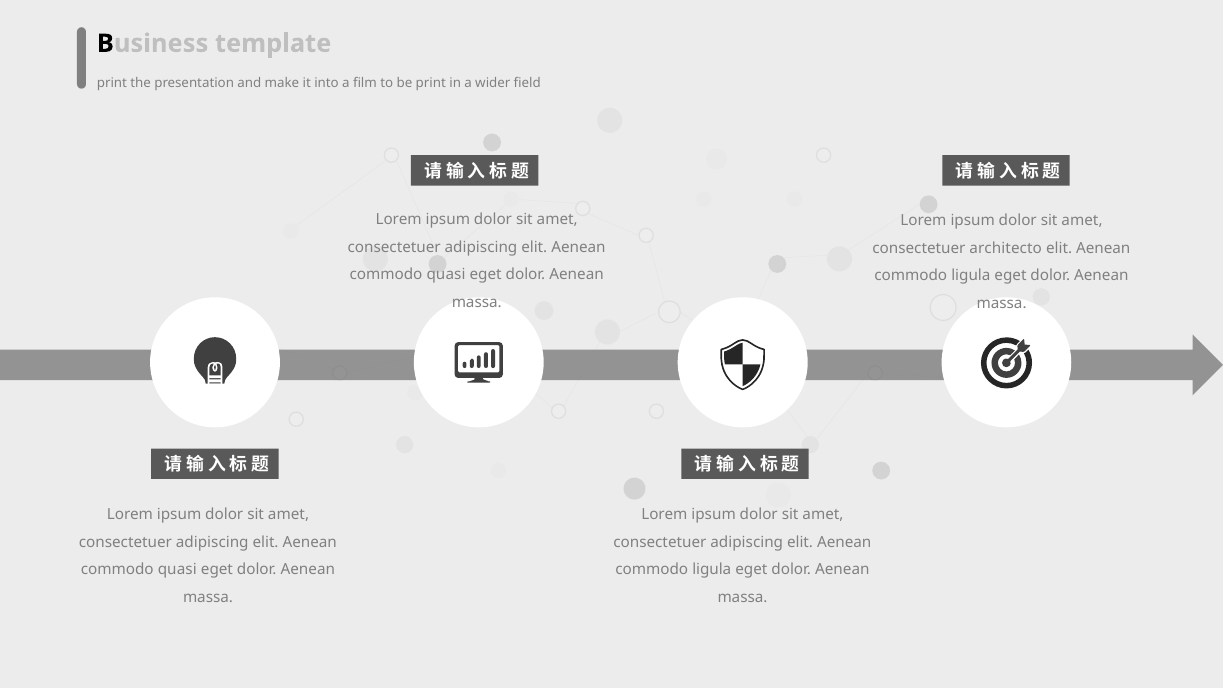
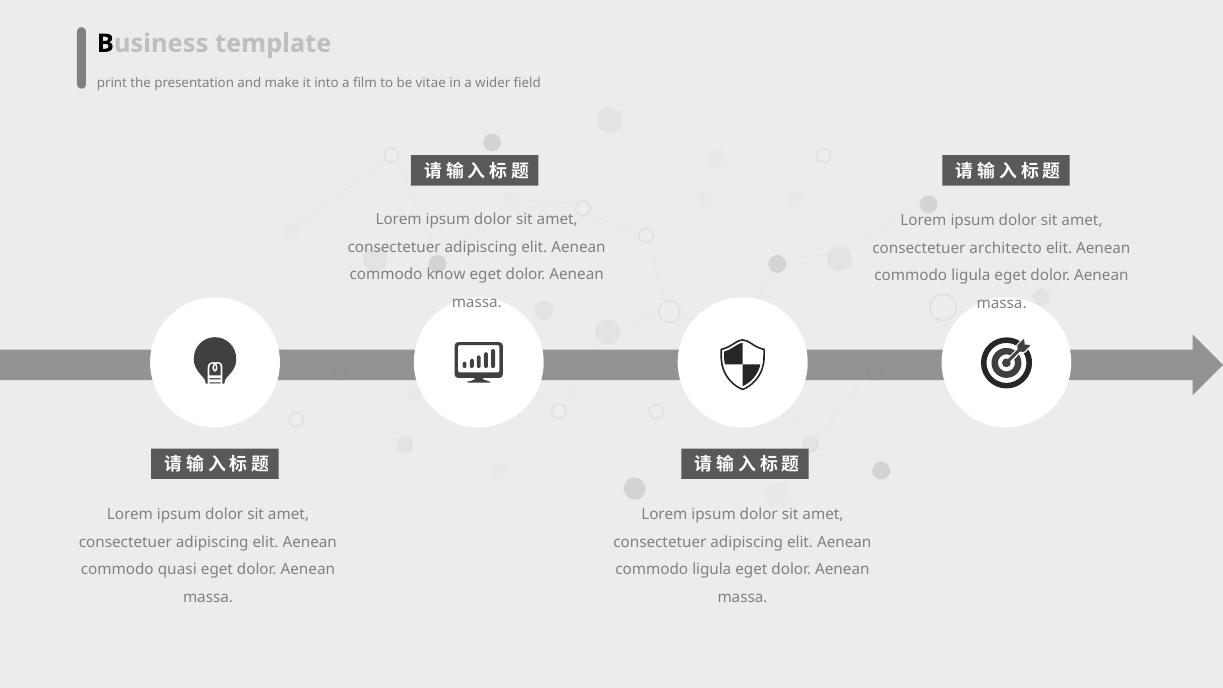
be print: print -> vitae
quasi at (446, 275): quasi -> know
